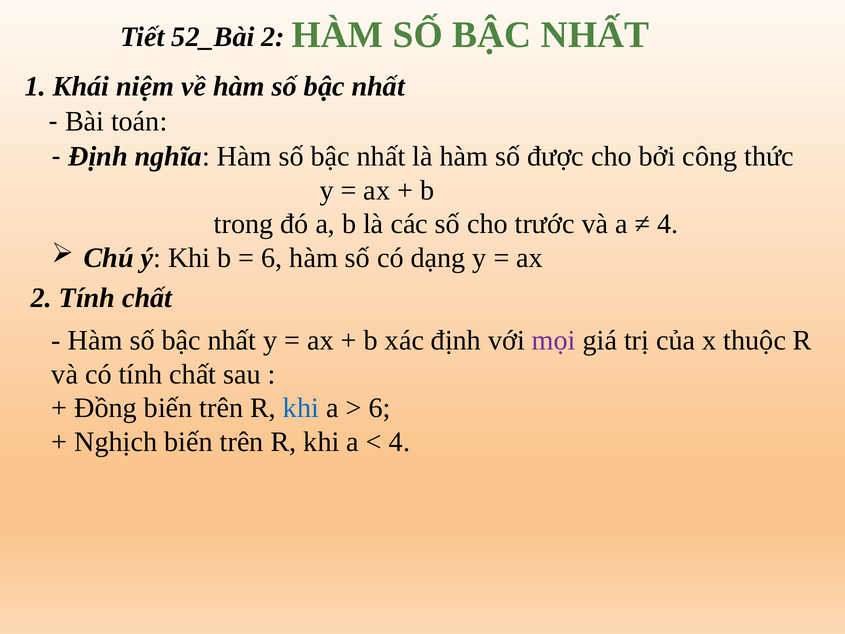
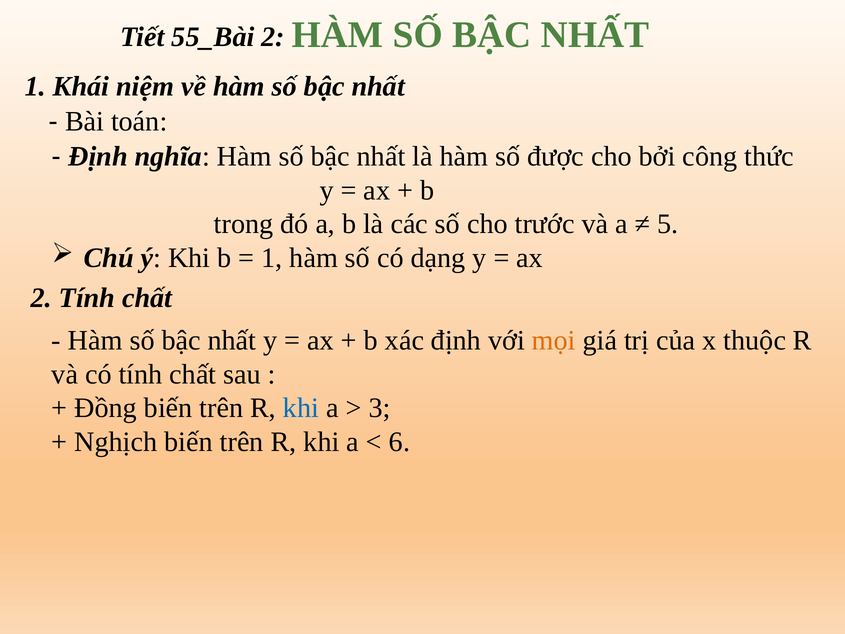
52_Bài: 52_Bài -> 55_Bài
4 at (668, 224): 4 -> 5
6 at (272, 258): 6 -> 1
mọi colour: purple -> orange
6 at (379, 408): 6 -> 3
4 at (399, 442): 4 -> 6
